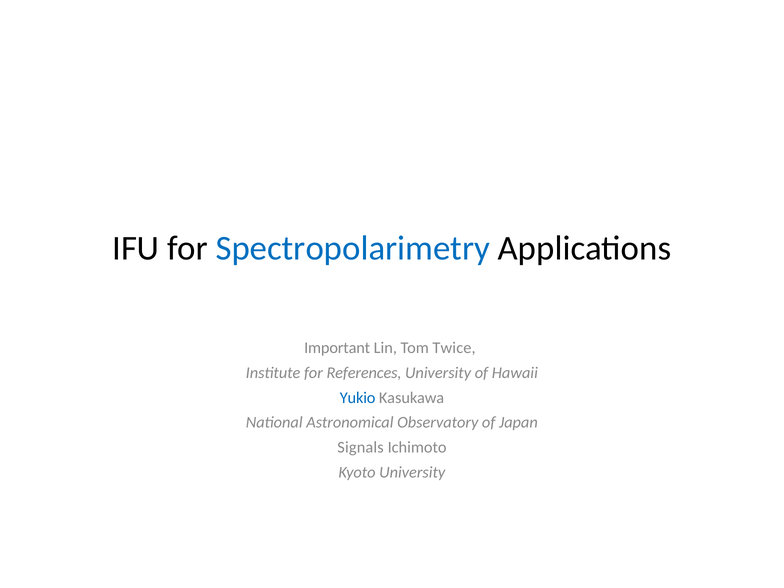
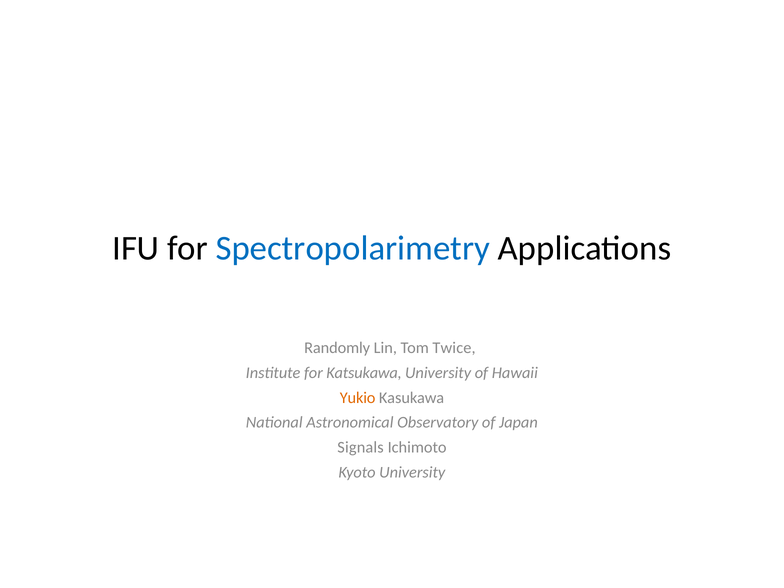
Important: Important -> Randomly
References: References -> Katsukawa
Yukio colour: blue -> orange
